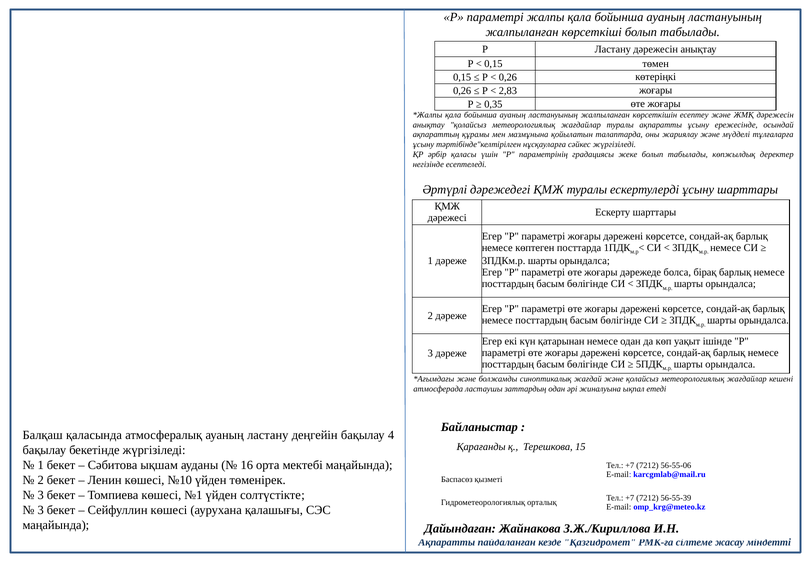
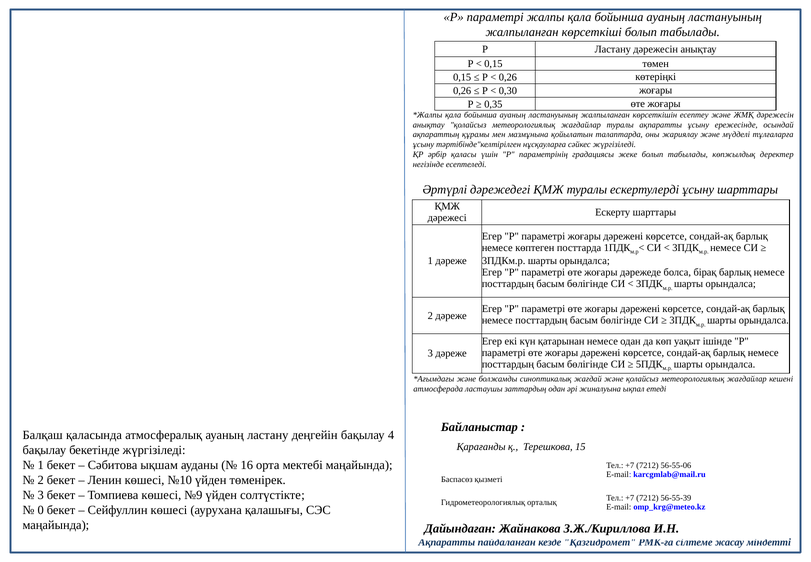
2,83: 2,83 -> 0,30
№1: №1 -> №9
3 at (41, 510): 3 -> 0
